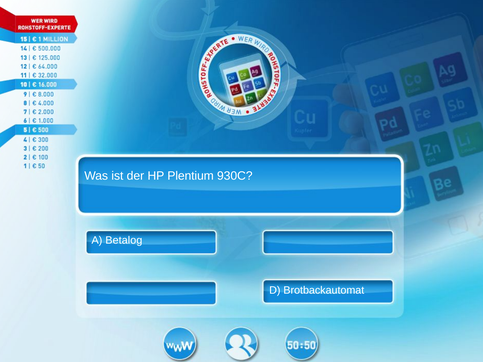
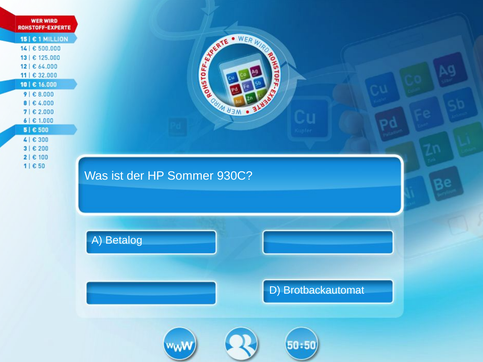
Plentium: Plentium -> Sommer
